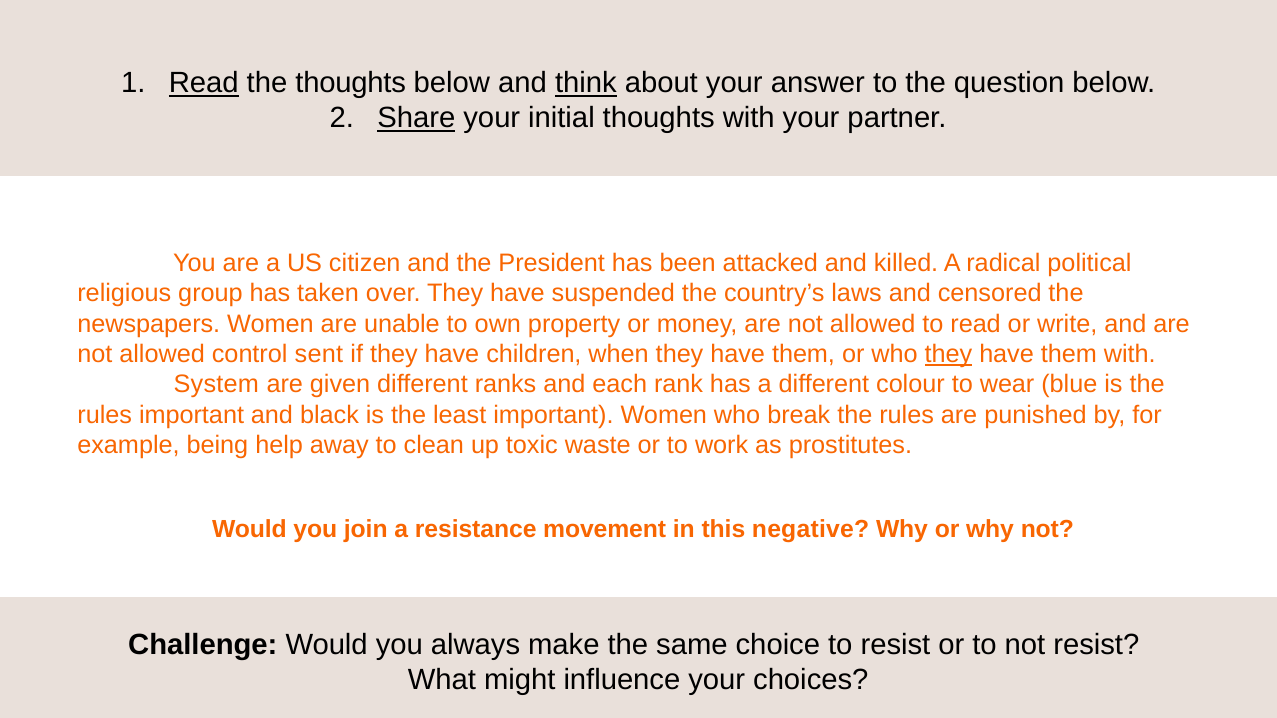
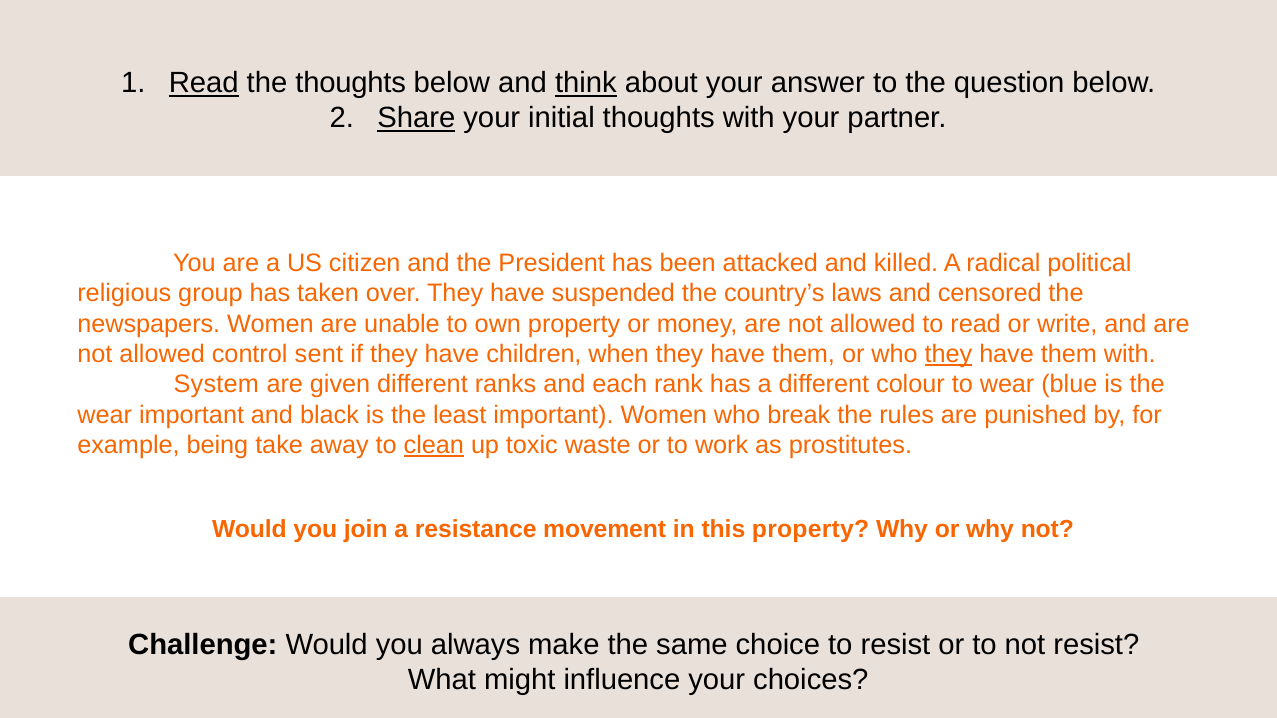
rules at (105, 415): rules -> wear
help: help -> take
clean underline: none -> present
this negative: negative -> property
